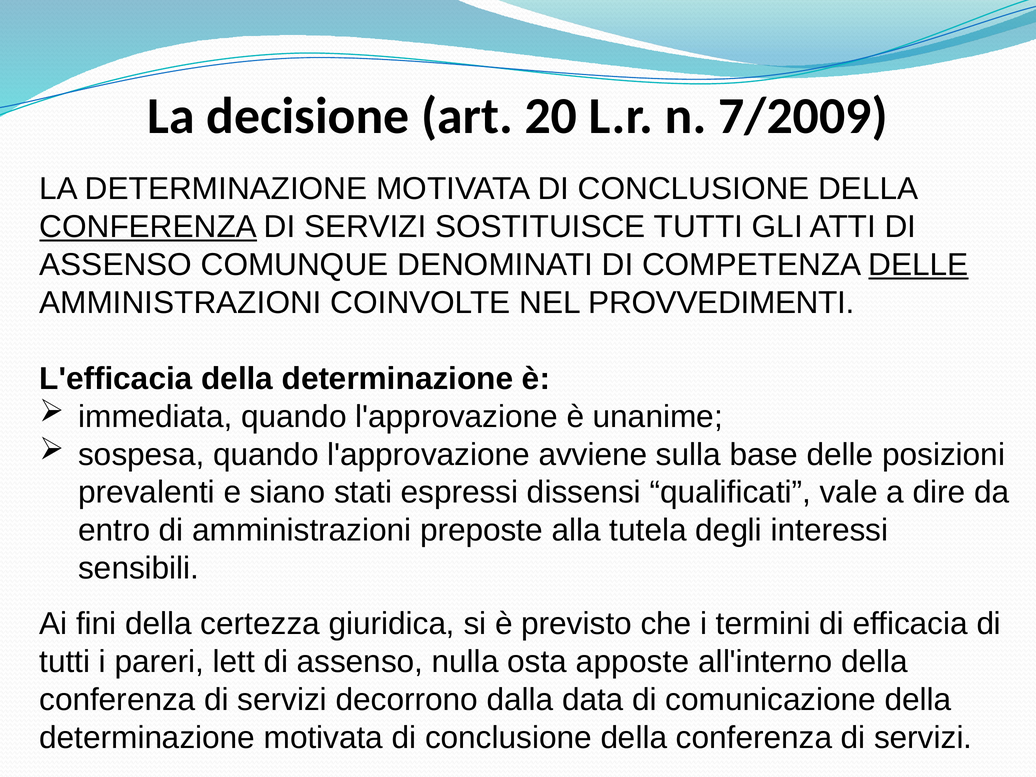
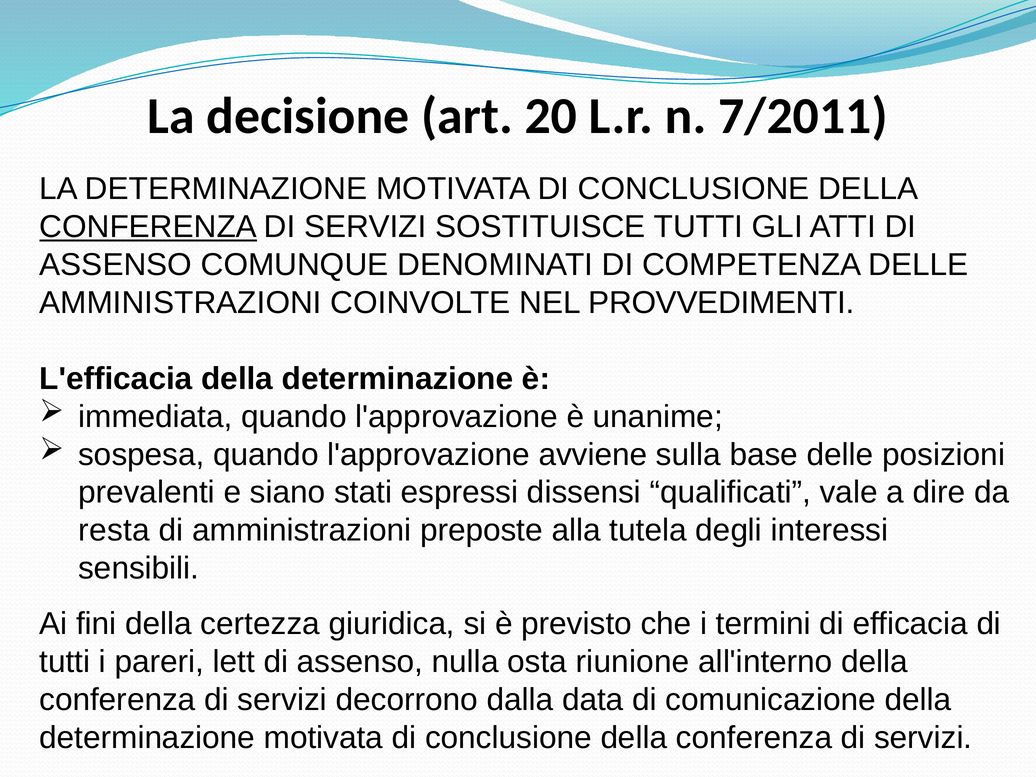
7/2009: 7/2009 -> 7/2011
DELLE at (918, 265) underline: present -> none
entro: entro -> resta
apposte: apposte -> riunione
